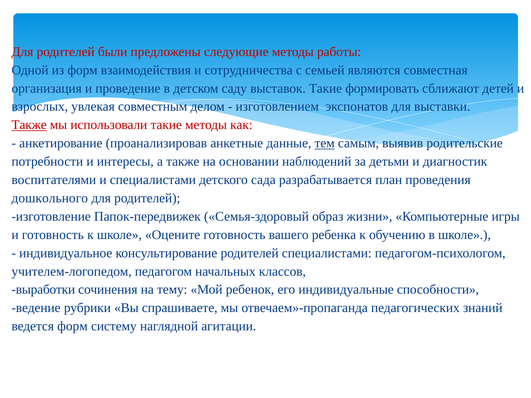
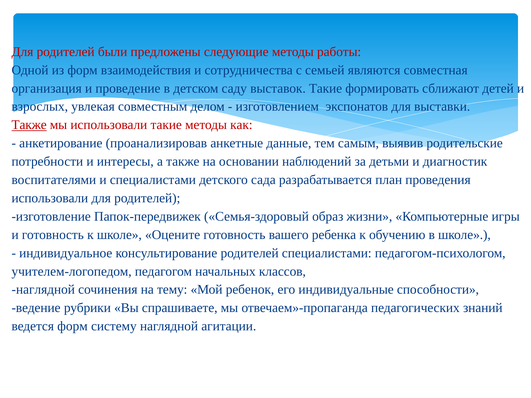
тем underline: present -> none
дошкольного at (50, 198): дошкольного -> использовали
выработки at (43, 290): выработки -> наглядной
